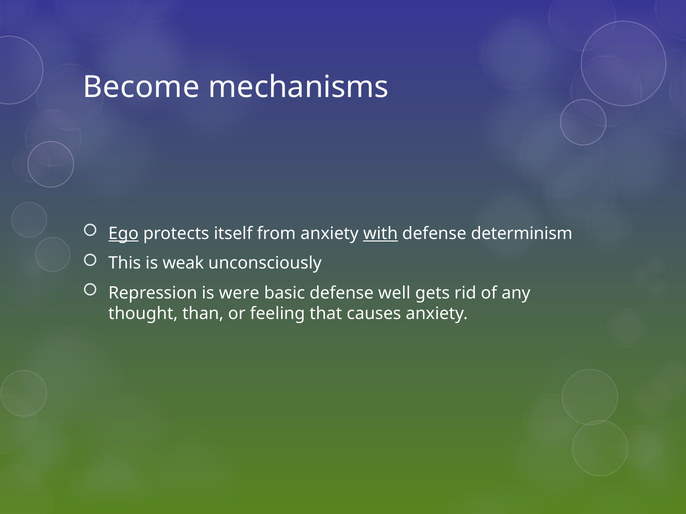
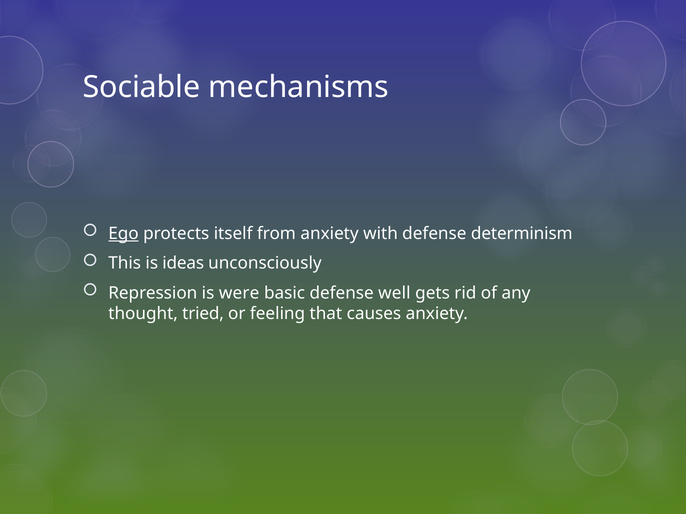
Become: Become -> Sociable
with underline: present -> none
weak: weak -> ideas
than: than -> tried
